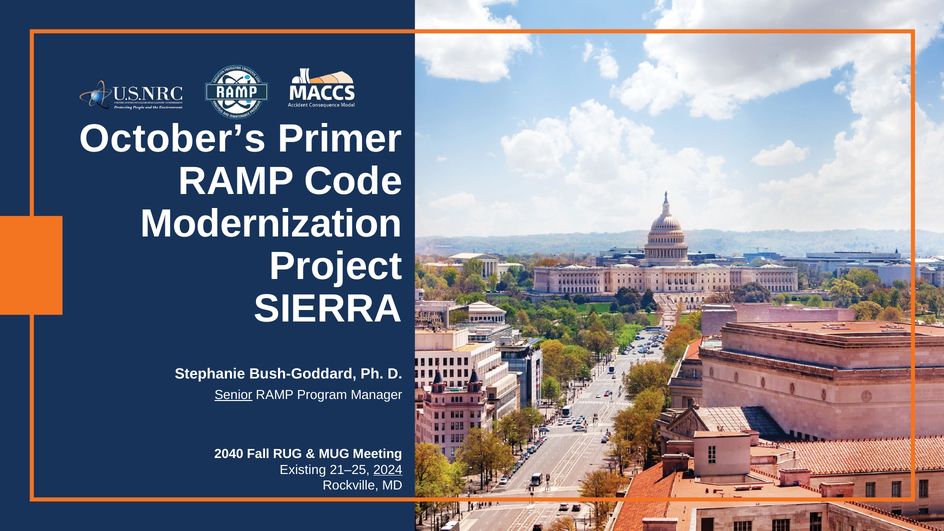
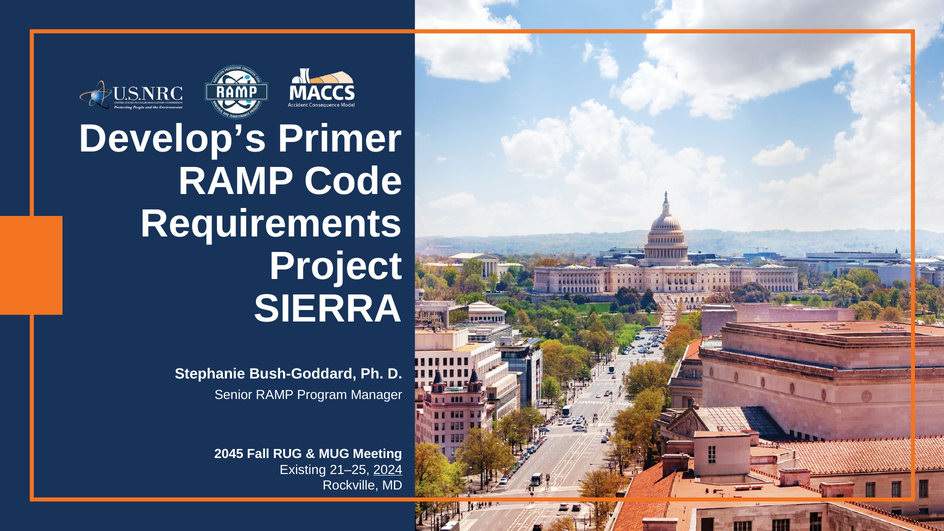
October’s: October’s -> Develop’s
Modernization: Modernization -> Requirements
Senior underline: present -> none
2040: 2040 -> 2045
